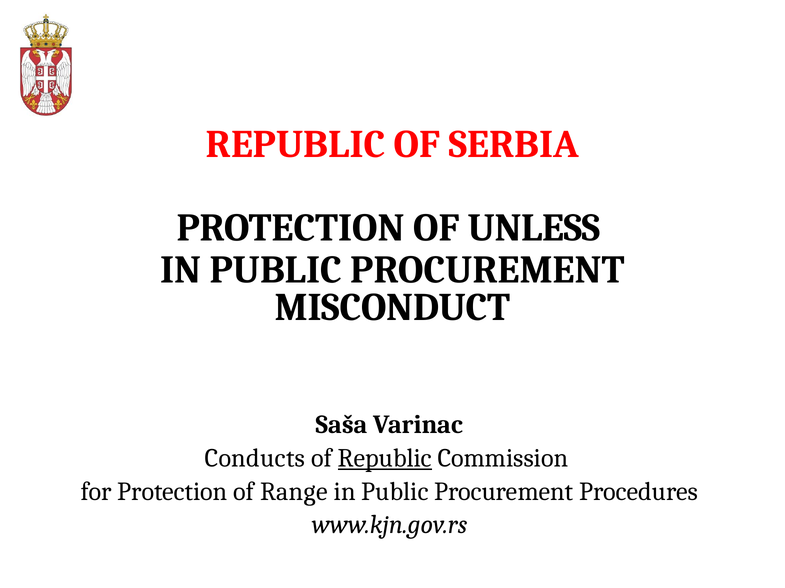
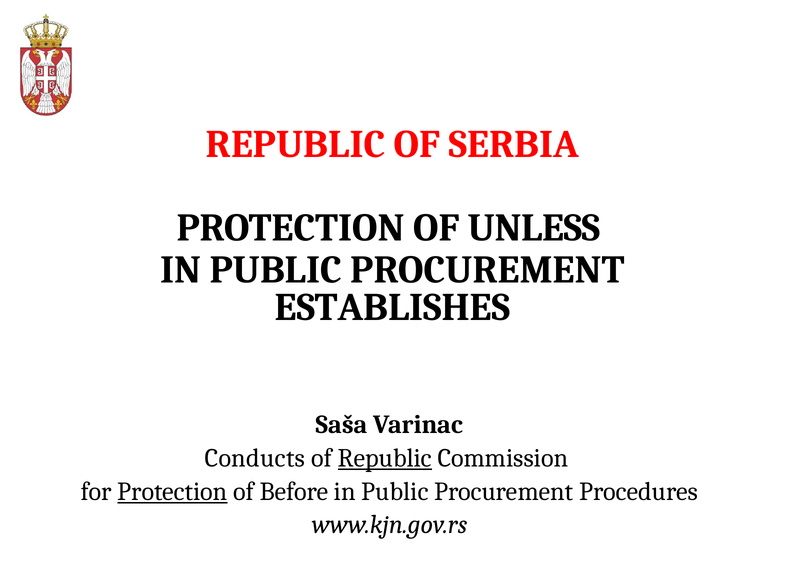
MISCONDUCT: MISCONDUCT -> ESTABLISHES
Protection at (172, 492) underline: none -> present
Range: Range -> Before
